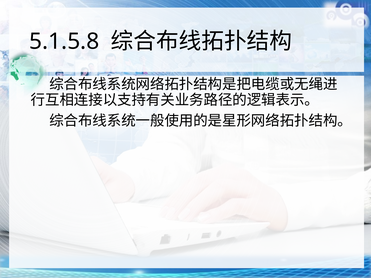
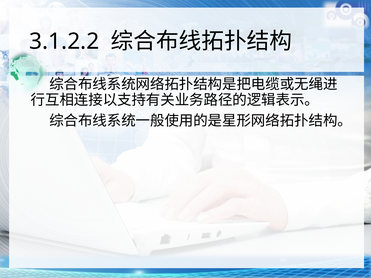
5.1.5.8: 5.1.5.8 -> 3.1.2.2
